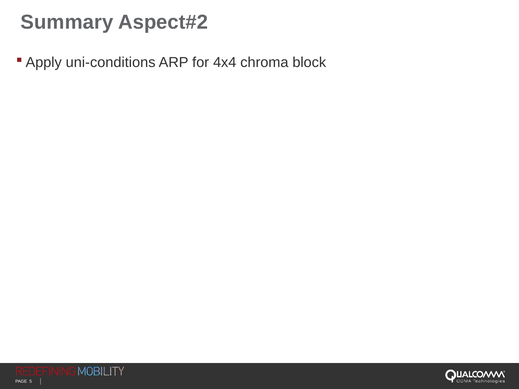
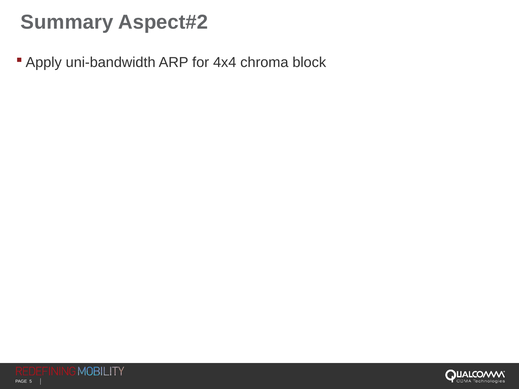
uni-conditions: uni-conditions -> uni-bandwidth
